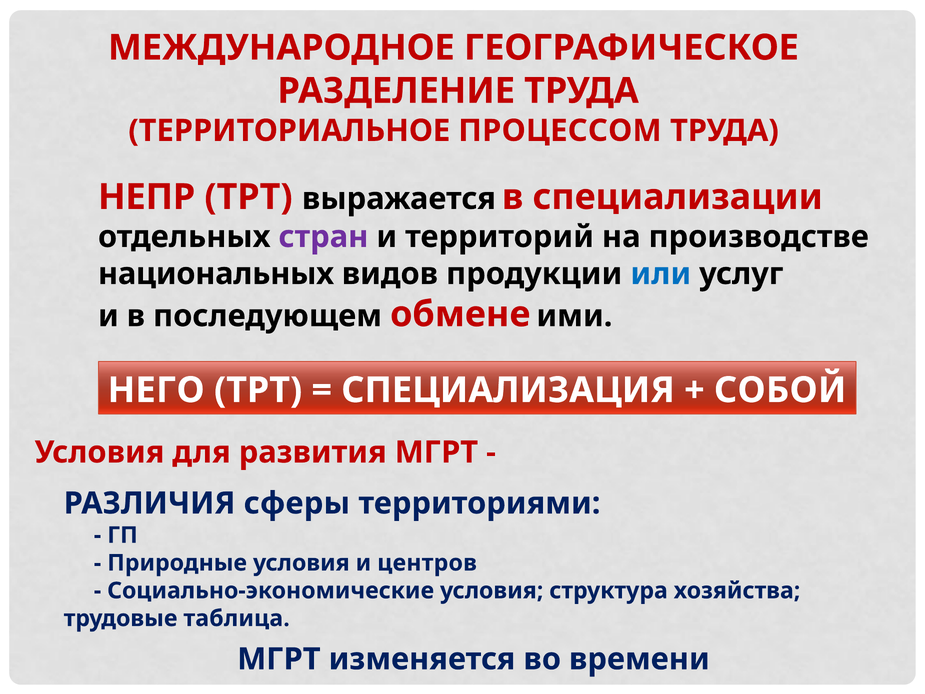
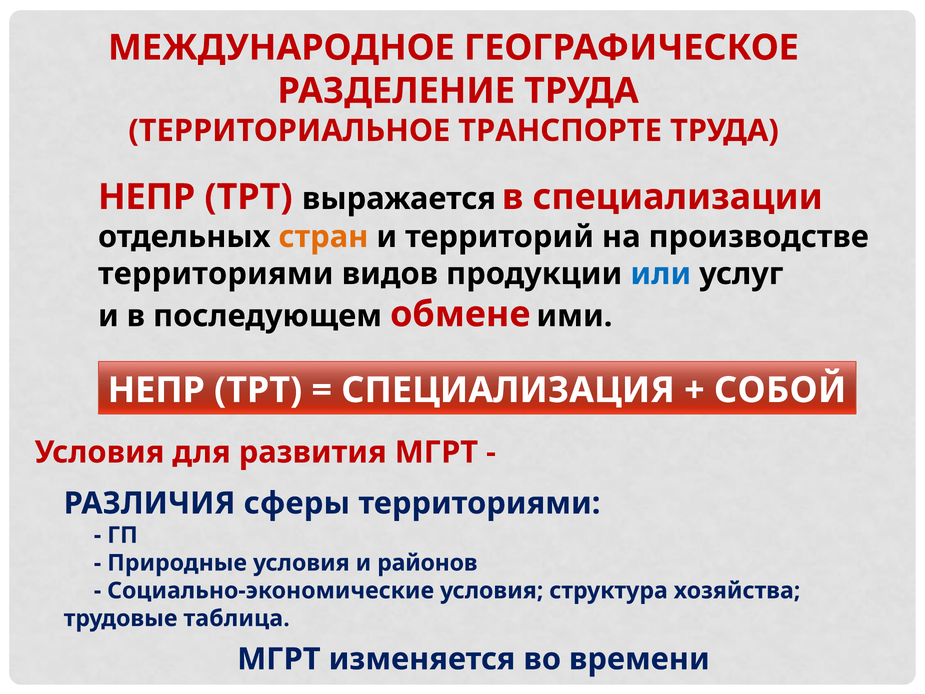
ПРОЦЕССОМ: ПРОЦЕССОМ -> ТРАНСПОРТЕ
стран colour: purple -> orange
национальных at (216, 274): национальных -> территориями
НЕГО at (156, 390): НЕГО -> НЕПР
центров: центров -> районов
